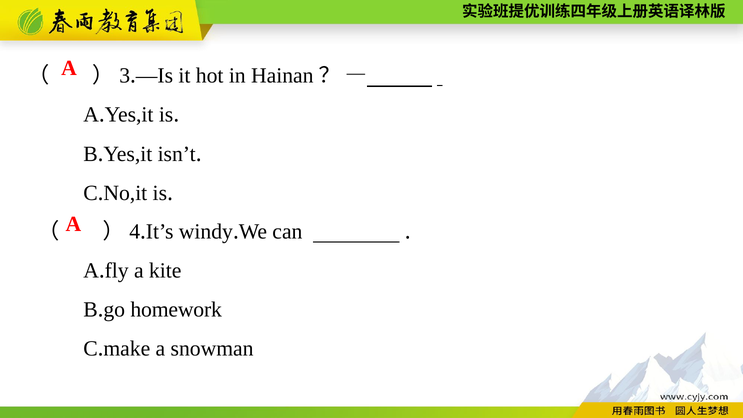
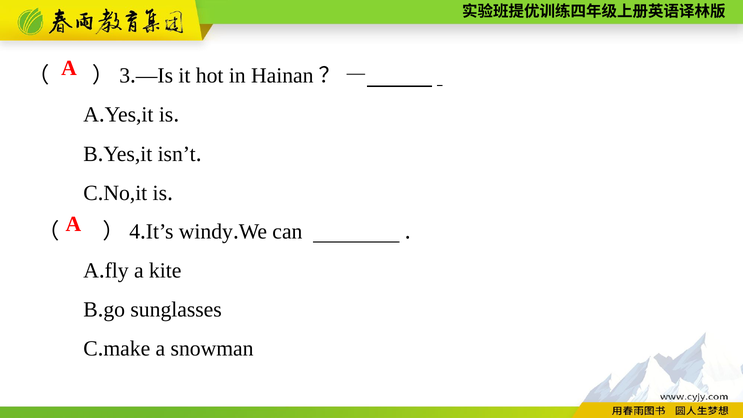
homework: homework -> sunglasses
